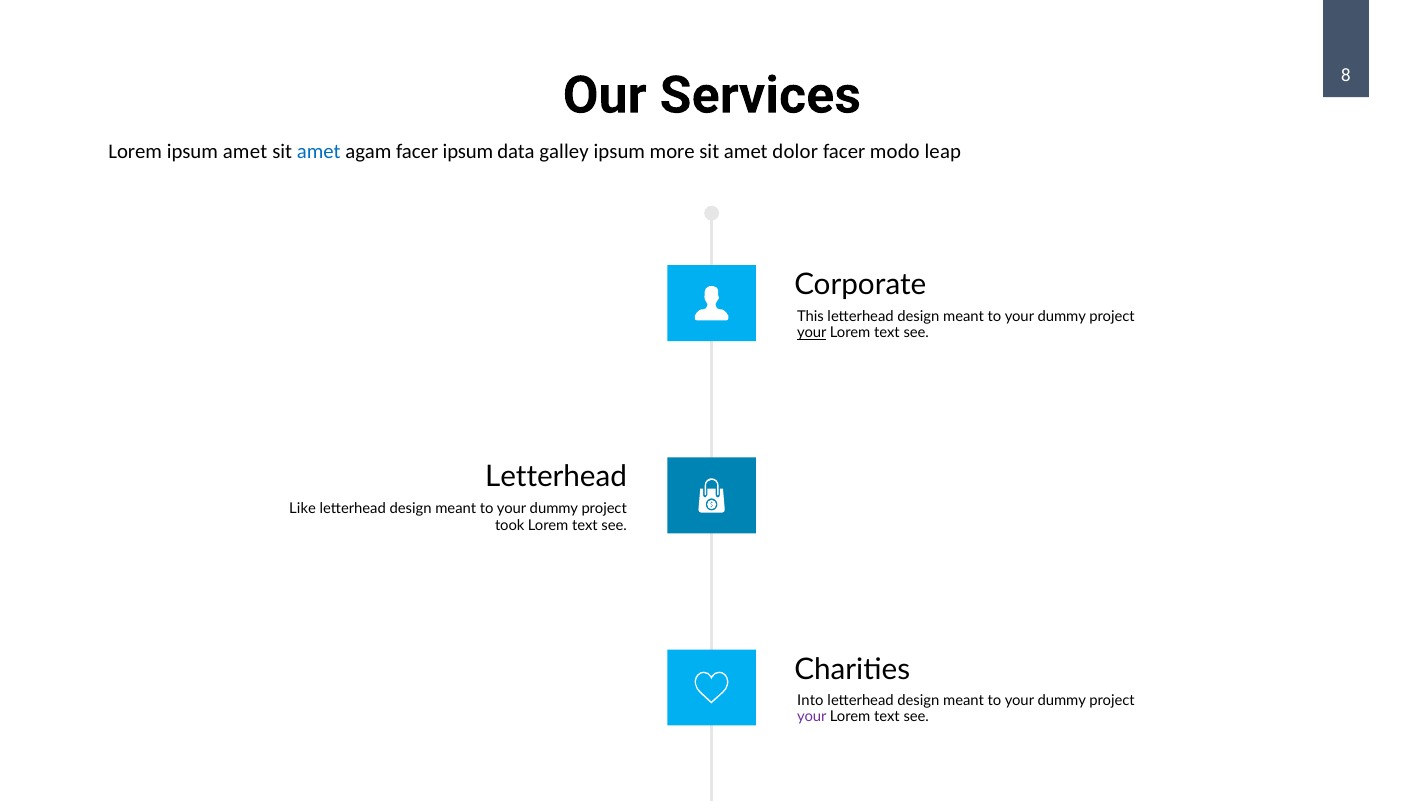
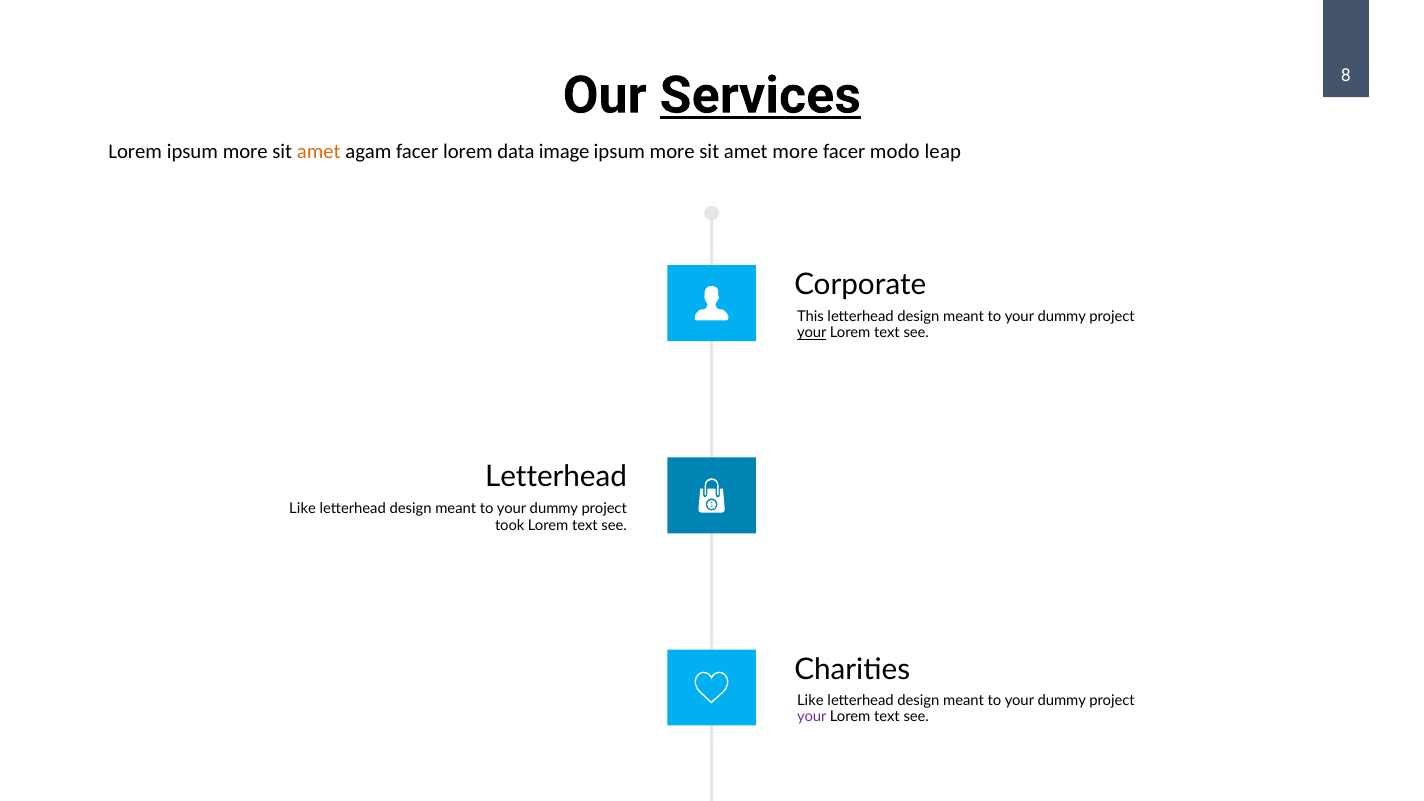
Services underline: none -> present
Lorem ipsum amet: amet -> more
amet at (319, 152) colour: blue -> orange
facer ipsum: ipsum -> lorem
galley: galley -> image
amet dolor: dolor -> more
Into at (810, 701): Into -> Like
